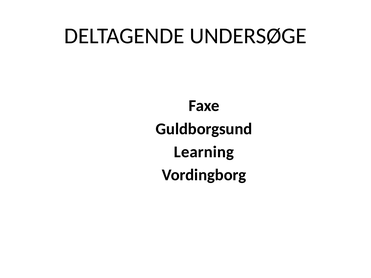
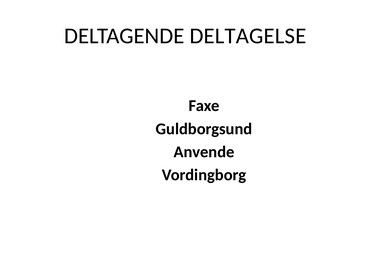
UNDERSØGE: UNDERSØGE -> DELTAGELSE
Learning: Learning -> Anvende
